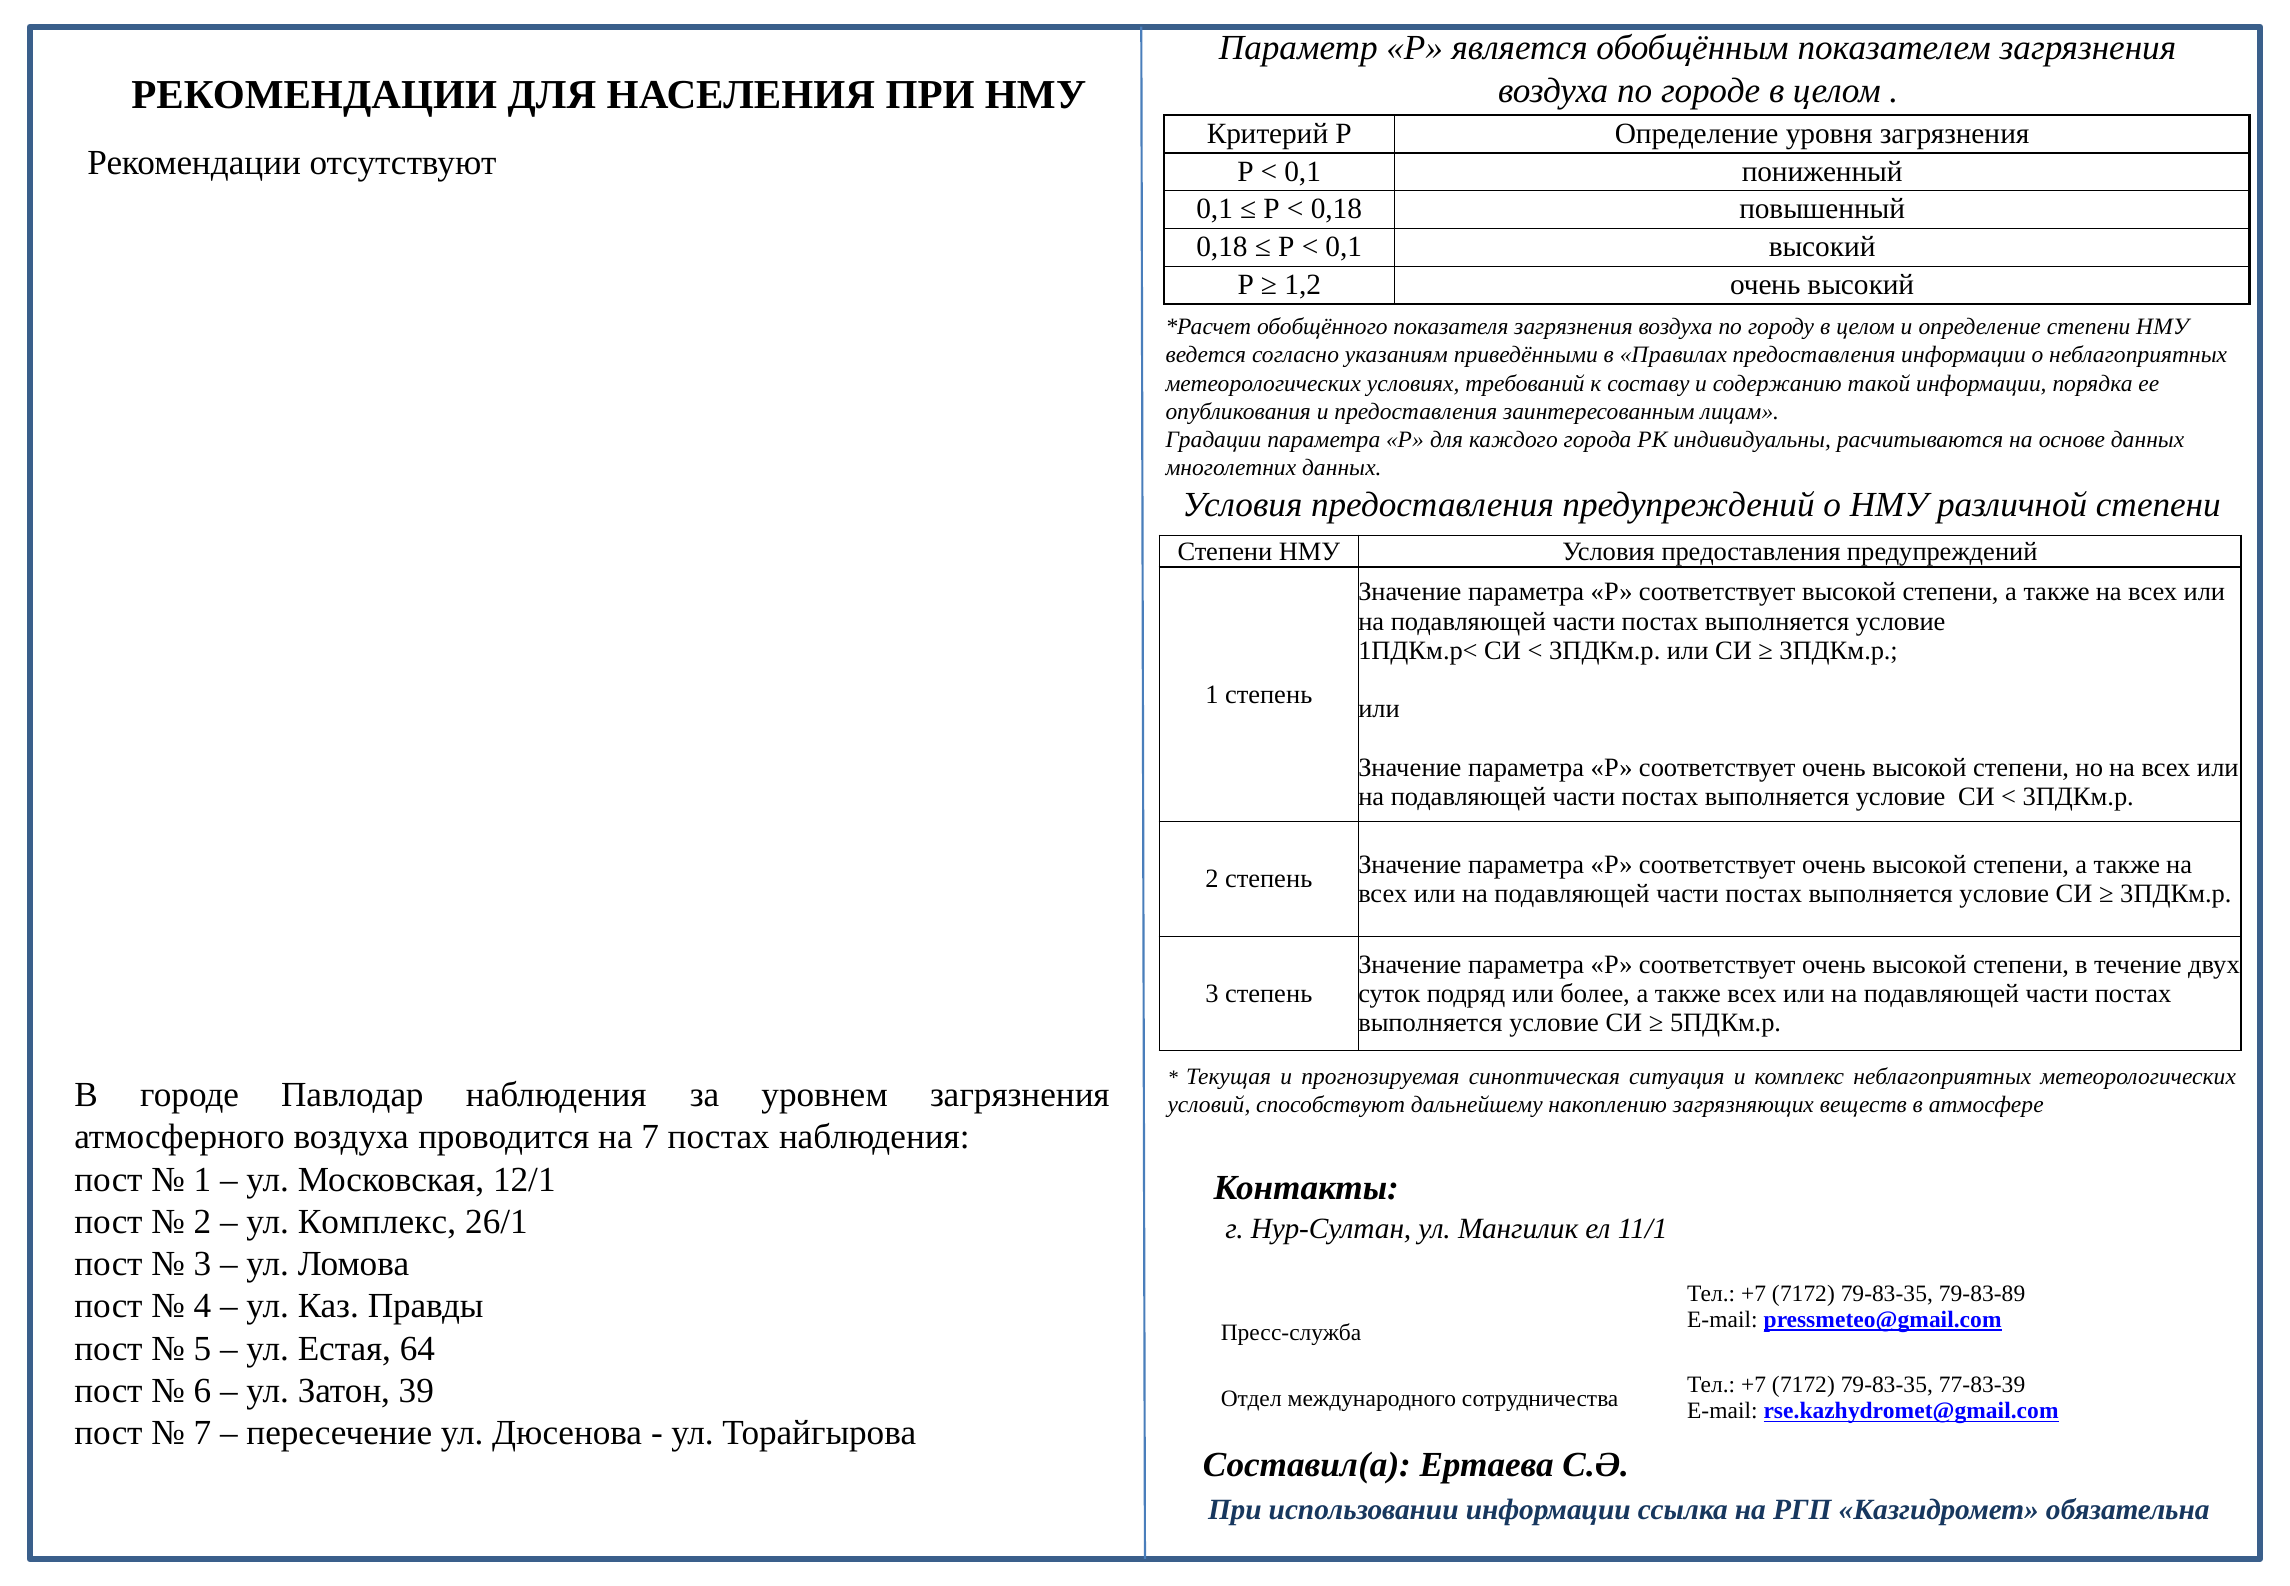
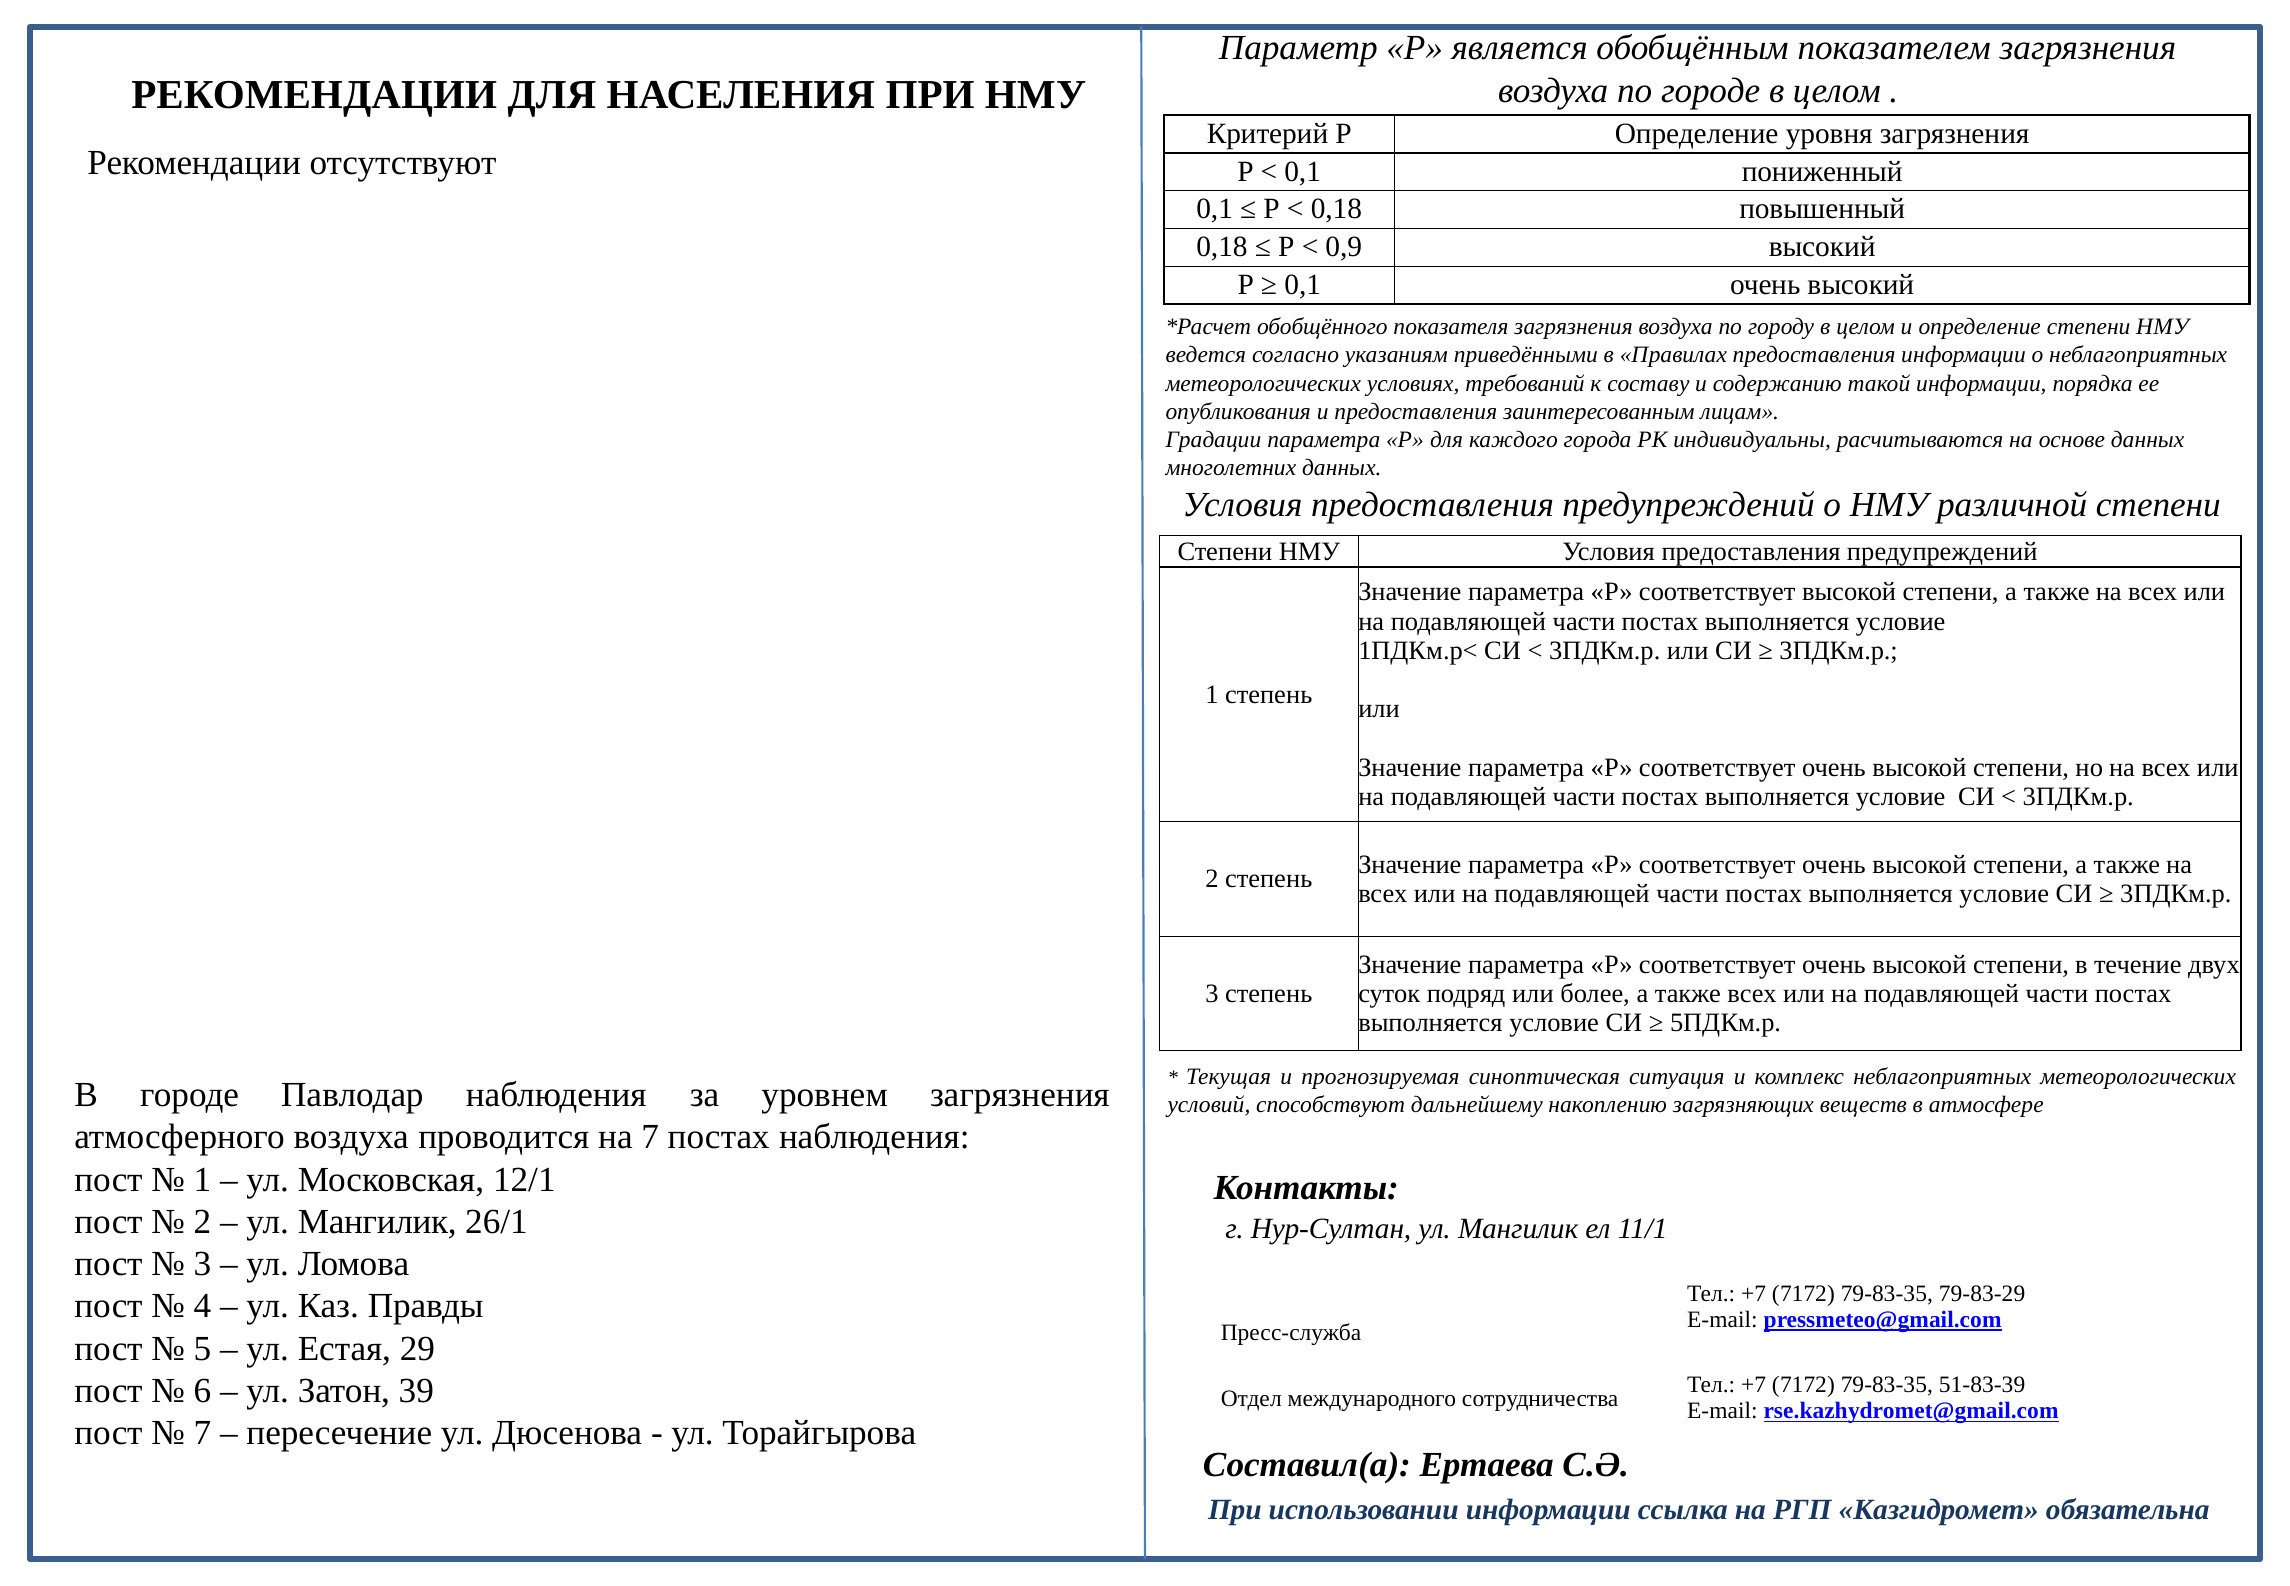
0,1 at (1344, 247): 0,1 -> 0,9
1,2 at (1303, 285): 1,2 -> 0,1
Комплекс at (377, 1221): Комплекс -> Мангилик
79-83-89: 79-83-89 -> 79-83-29
64: 64 -> 29
77-83-39: 77-83-39 -> 51-83-39
